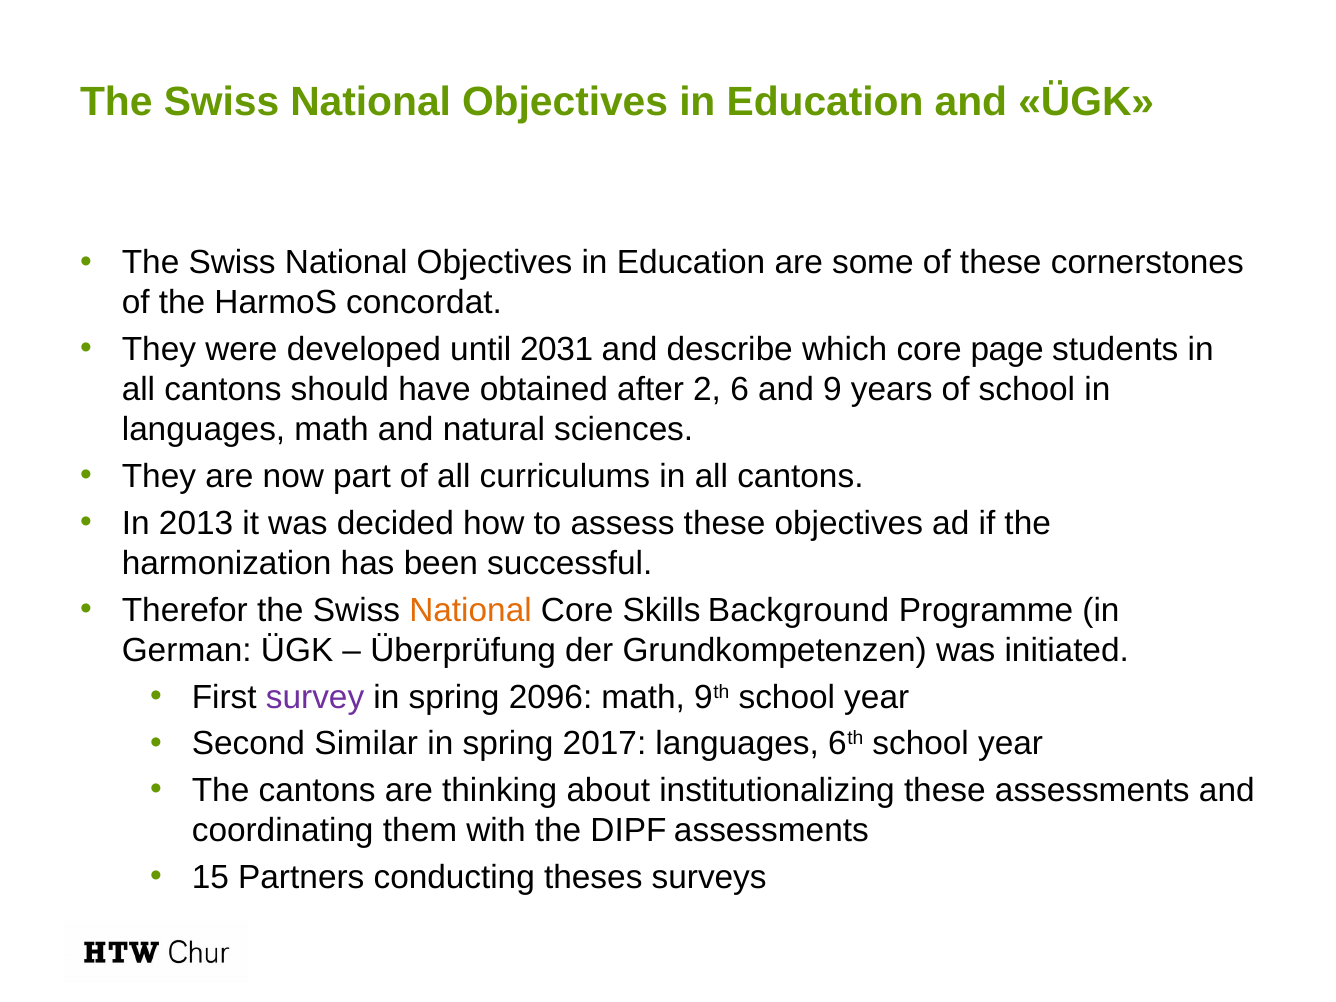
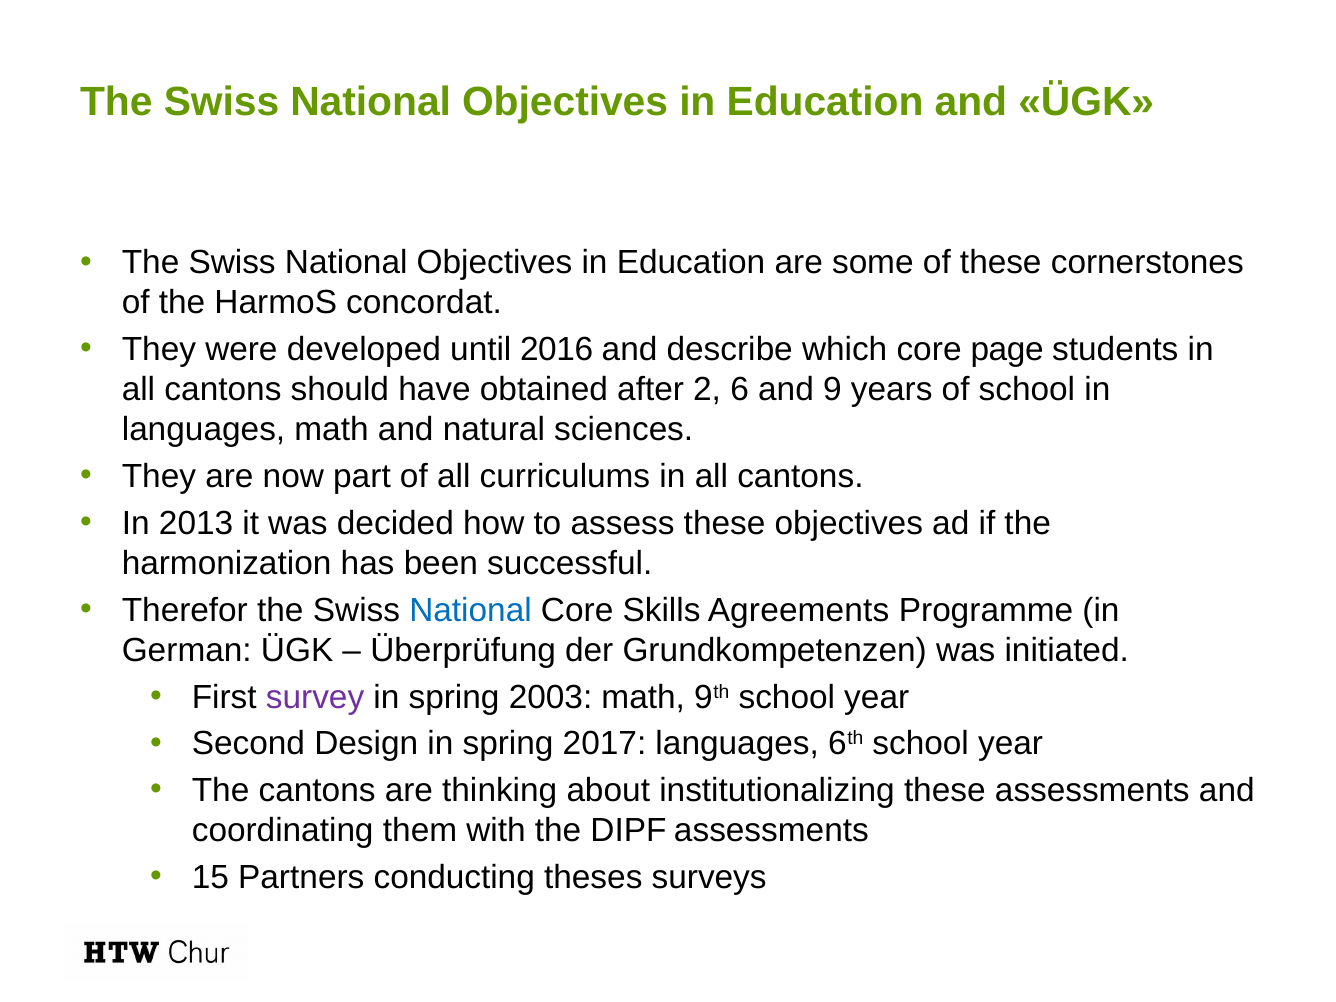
2031: 2031 -> 2016
National at (471, 610) colour: orange -> blue
Background: Background -> Agreements
2096: 2096 -> 2003
Similar: Similar -> Design
